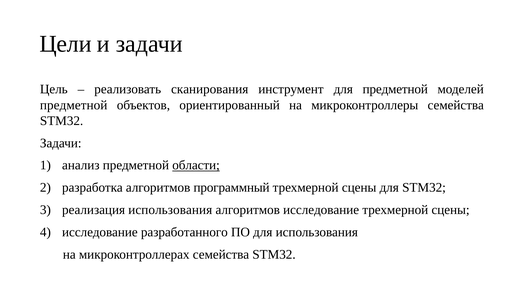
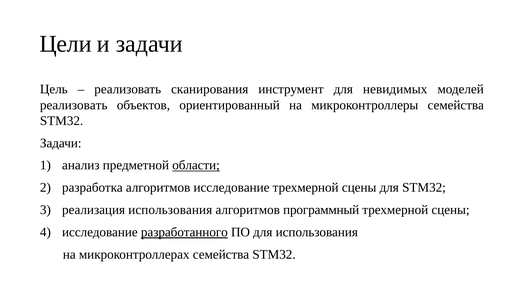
для предметной: предметной -> невидимых
предметной at (74, 105): предметной -> реализовать
алгоритмов программный: программный -> исследование
алгоритмов исследование: исследование -> программный
разработанного underline: none -> present
